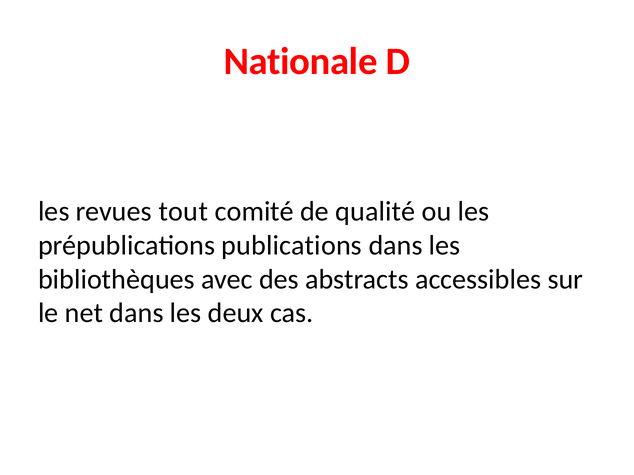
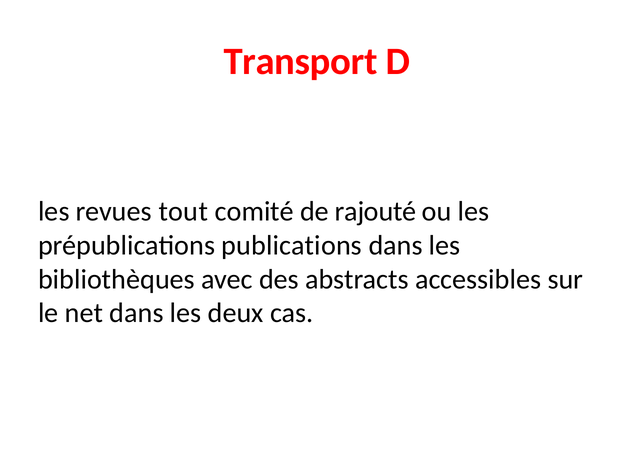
Nationale: Nationale -> Transport
qualité: qualité -> rajouté
